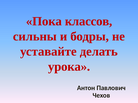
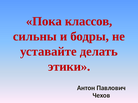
урока: урока -> этики
